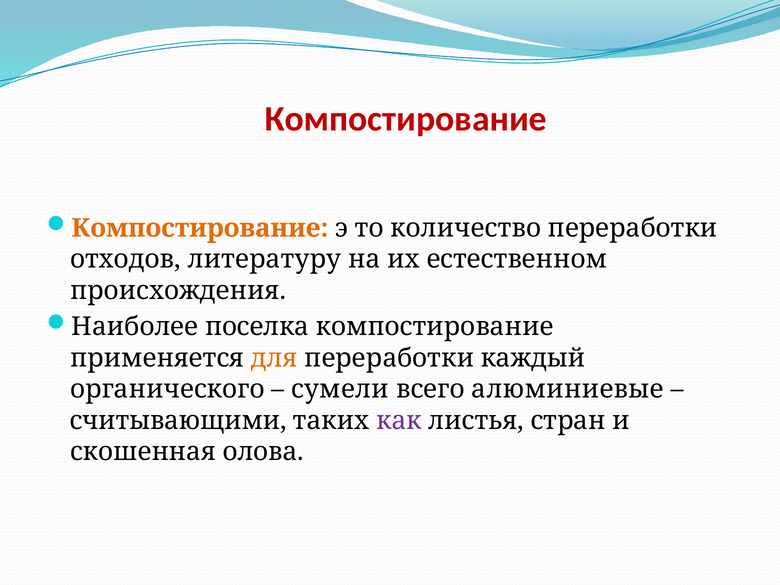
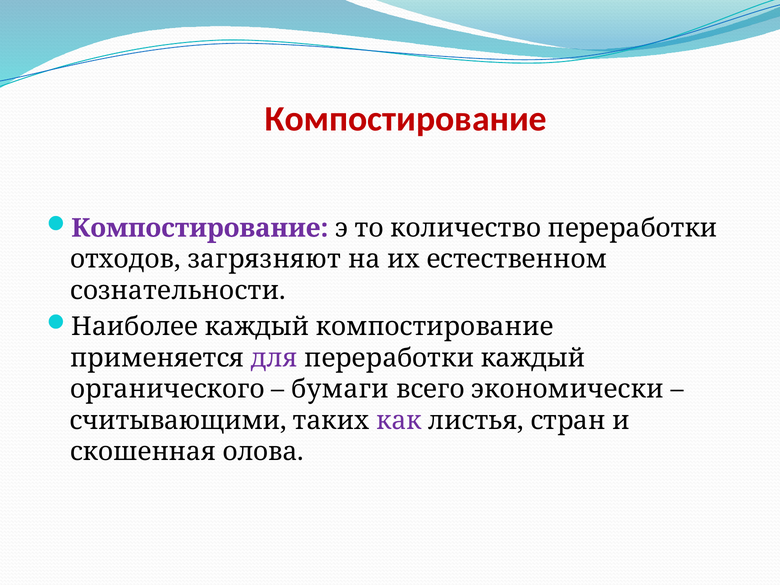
Компостирование at (200, 228) colour: orange -> purple
литературу: литературу -> загрязняют
происхождения: происхождения -> сознательности
Наиболее поселка: поселка -> каждый
для colour: orange -> purple
сумели: сумели -> бумаги
алюминиевые: алюминиевые -> экономически
